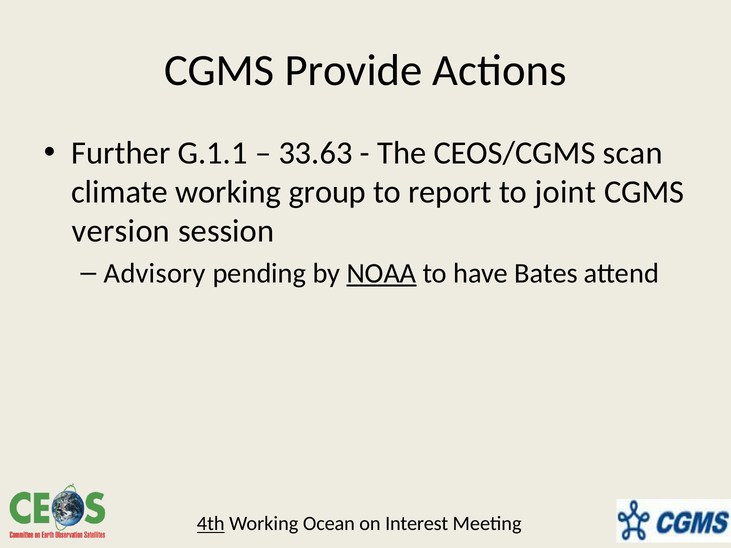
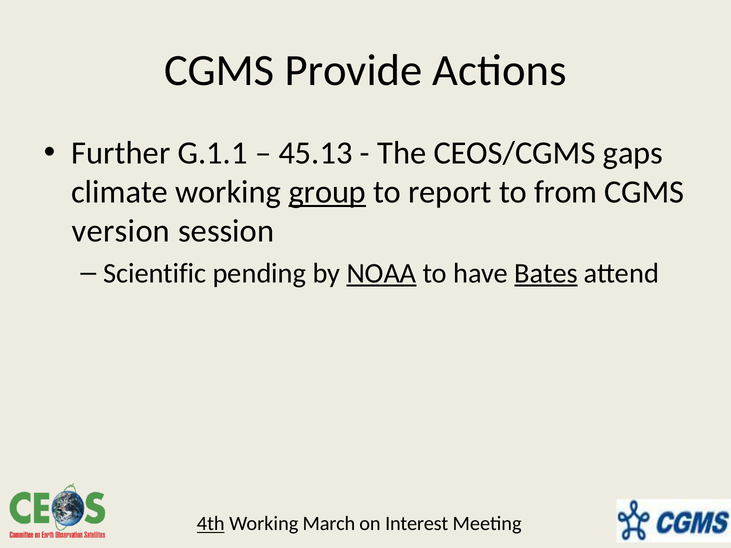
33.63: 33.63 -> 45.13
scan: scan -> gaps
group underline: none -> present
joint: joint -> from
Advisory: Advisory -> Scientific
Bates underline: none -> present
Ocean: Ocean -> March
